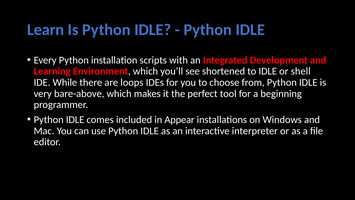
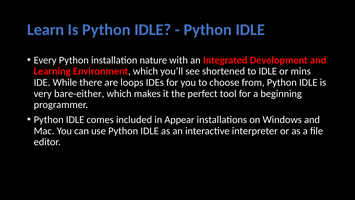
scripts: scripts -> nature
shell: shell -> mins
bare-above: bare-above -> bare-either
